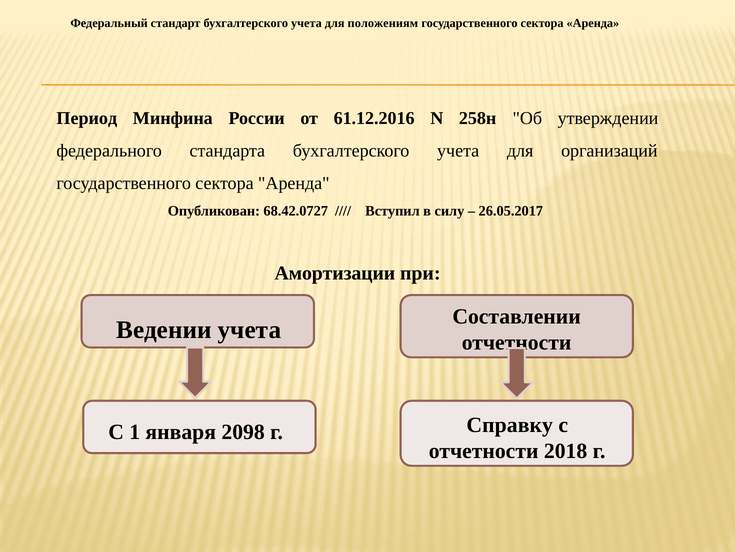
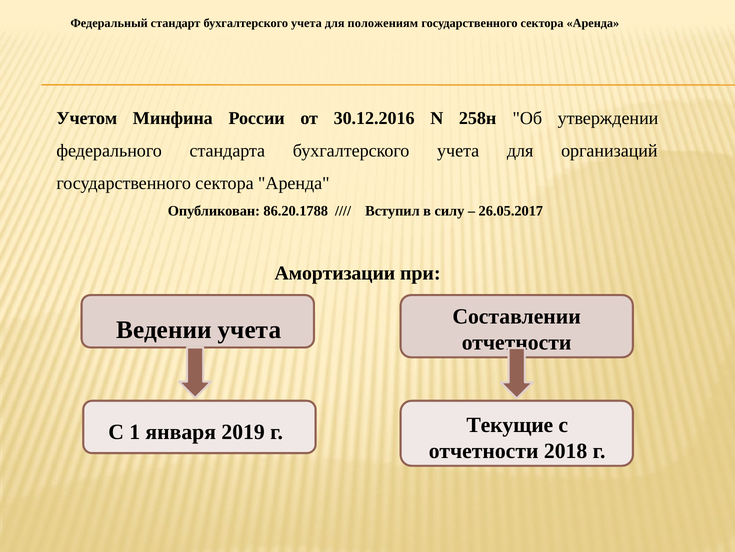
Период: Период -> Учетом
61.12.2016: 61.12.2016 -> 30.12.2016
68.42.0727: 68.42.0727 -> 86.20.1788
2098: 2098 -> 2019
Справку: Справку -> Текущие
